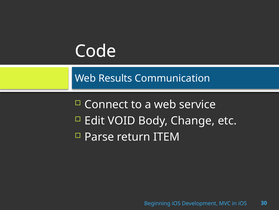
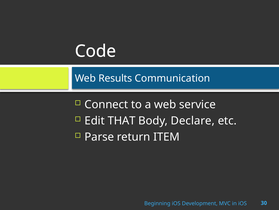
VOID: VOID -> THAT
Change: Change -> Declare
